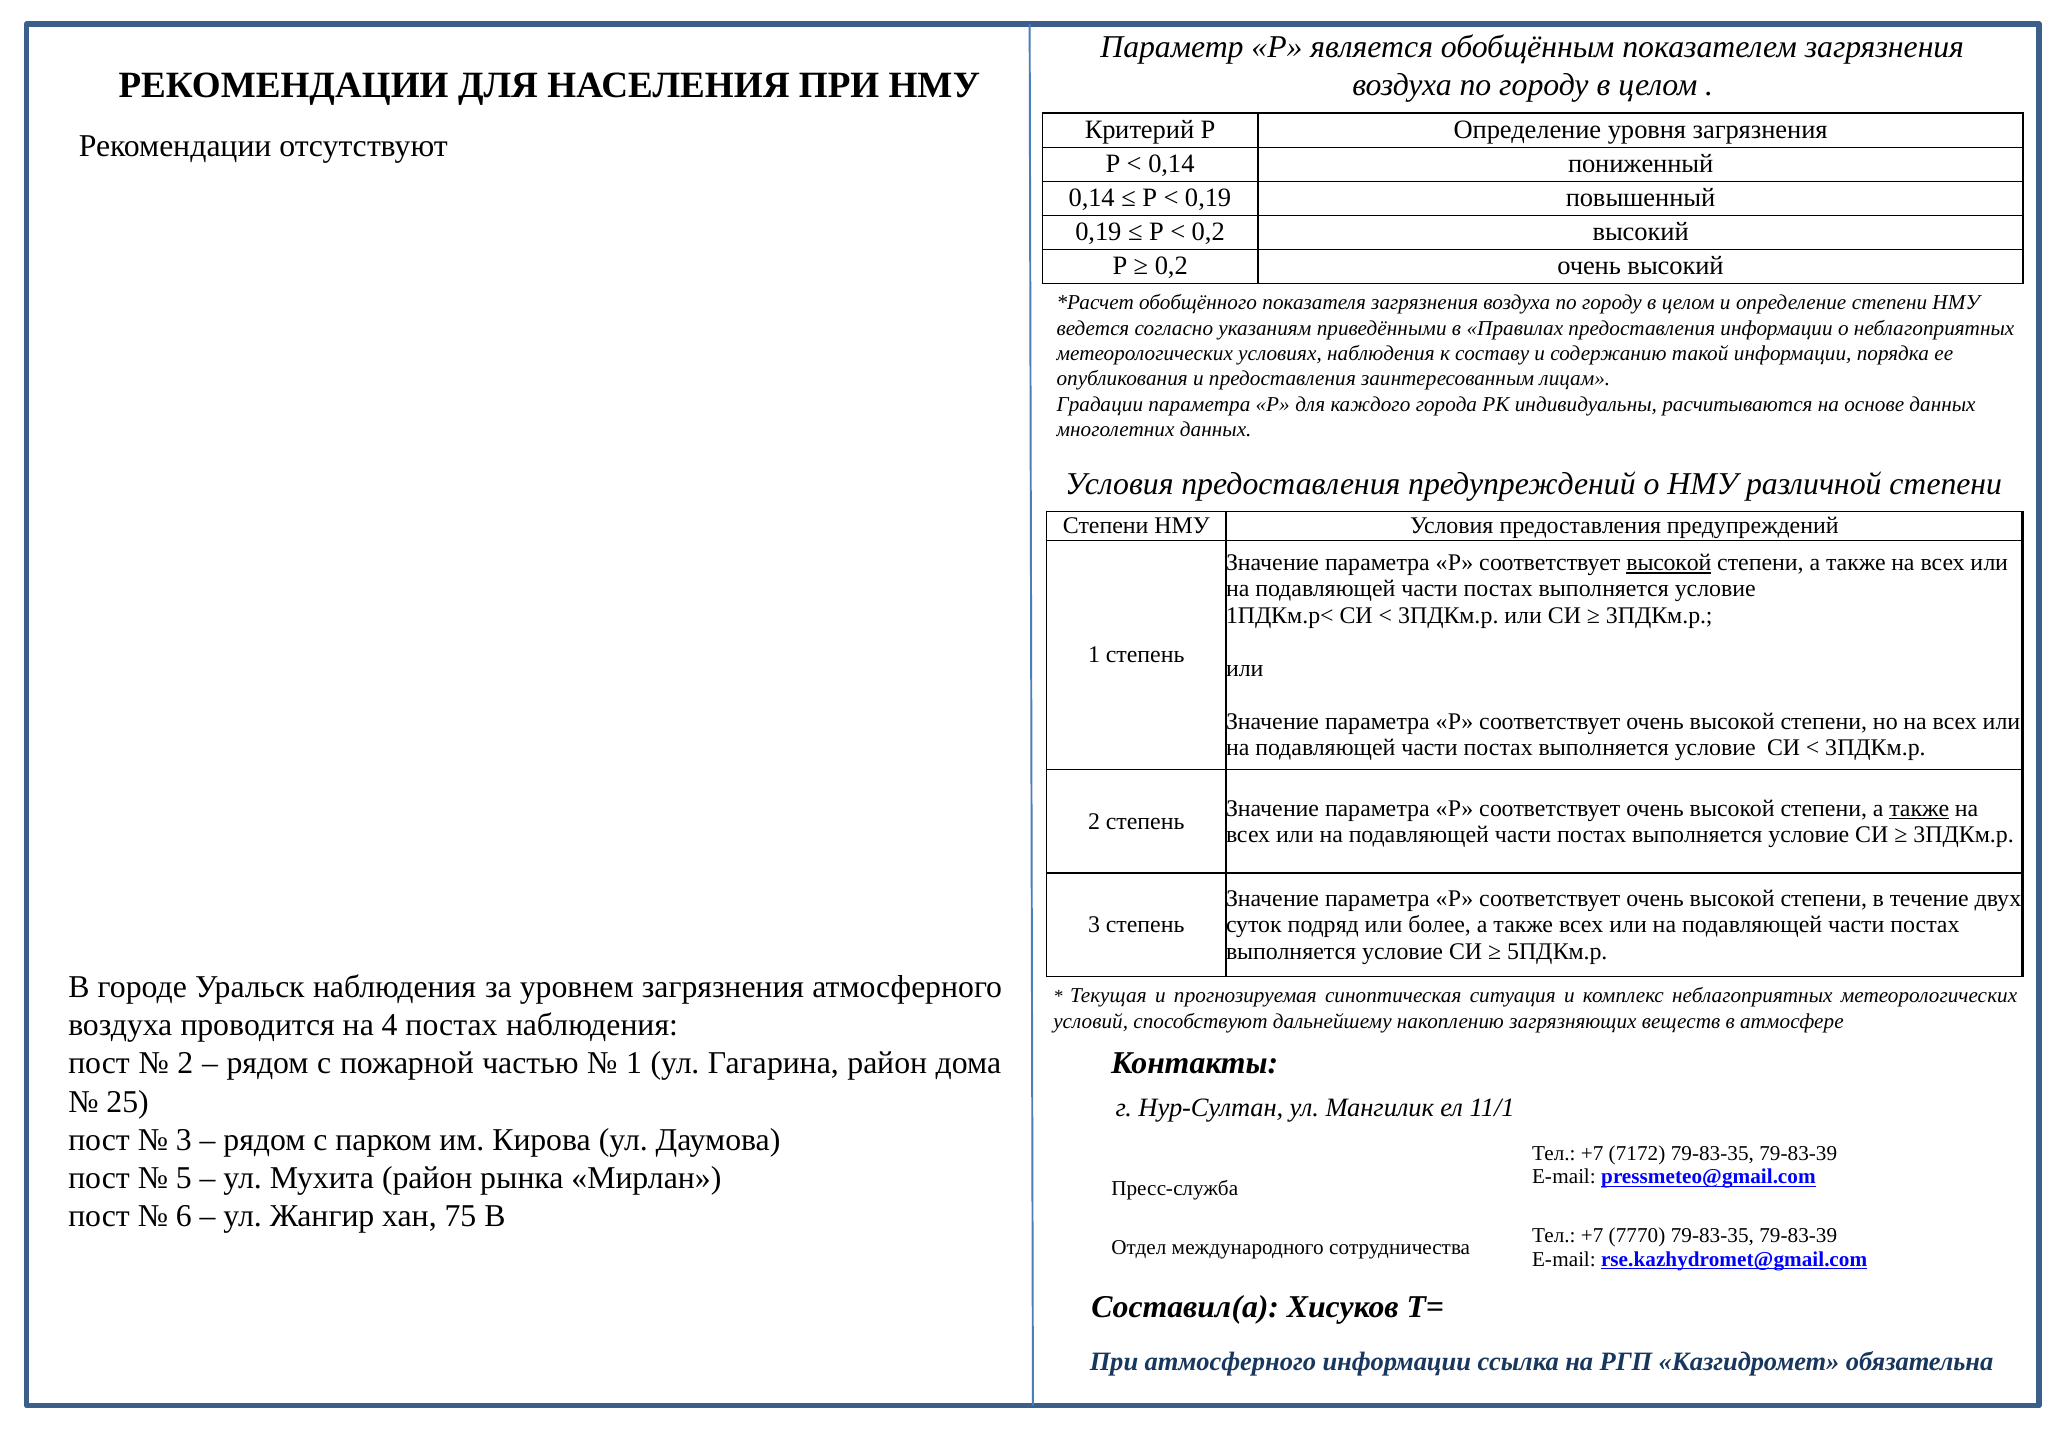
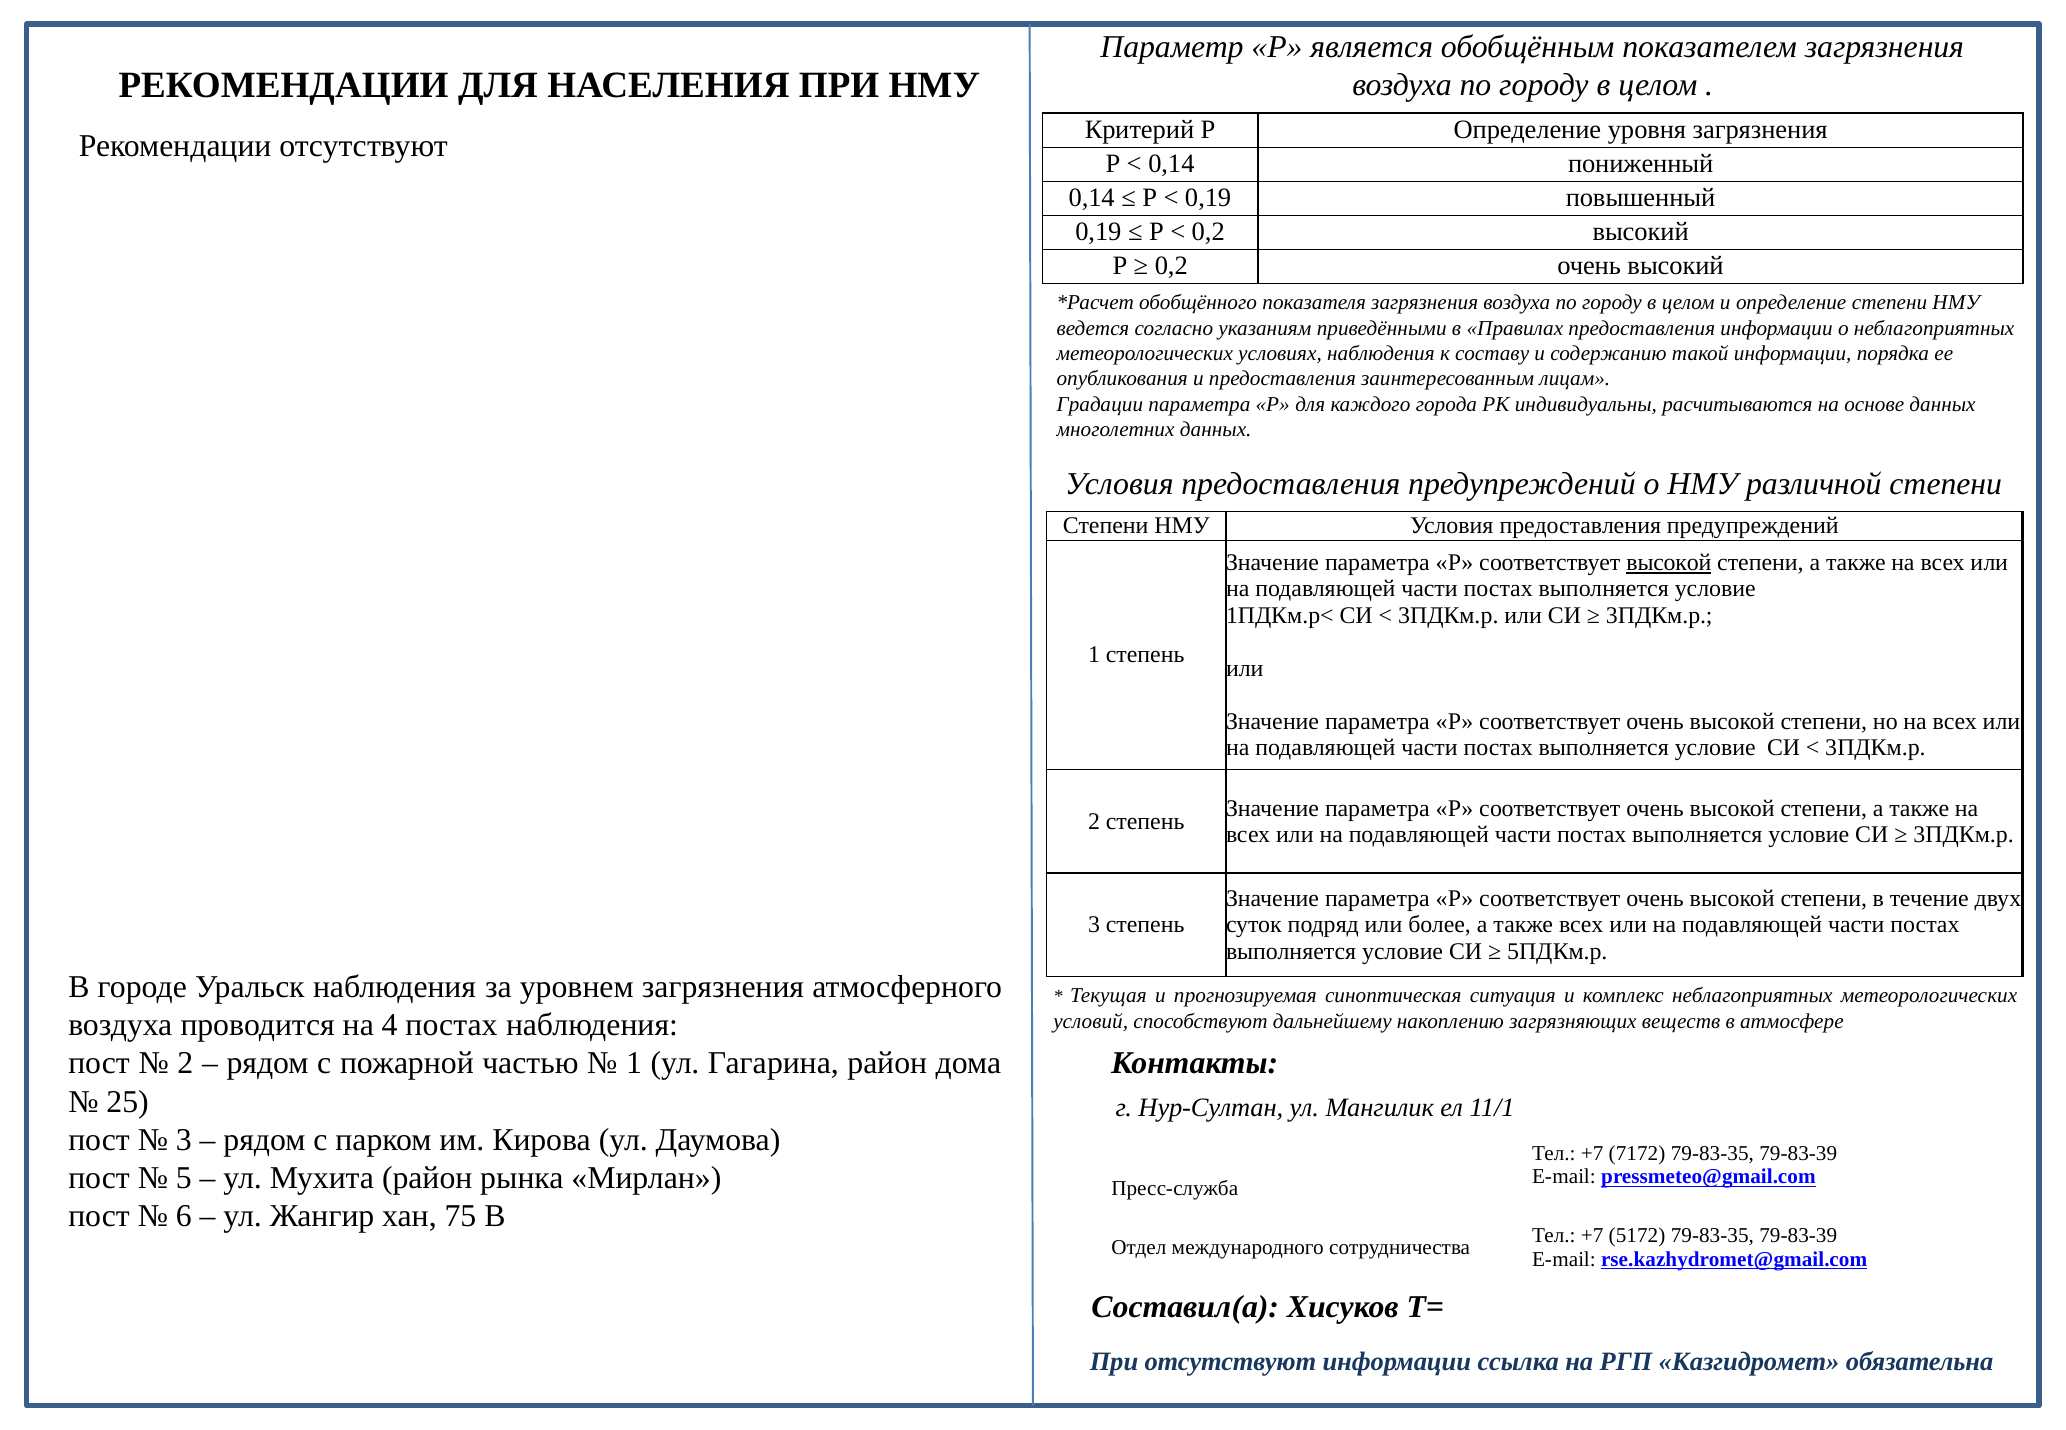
также at (1919, 808) underline: present -> none
7770: 7770 -> 5172
При атмосферного: атмосферного -> отсутствуют
